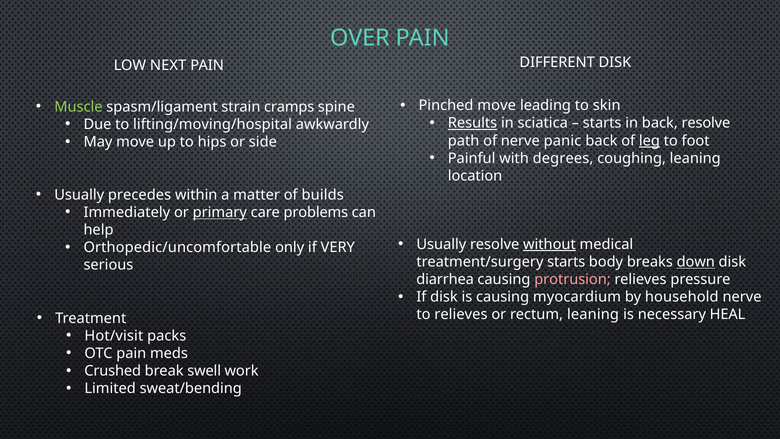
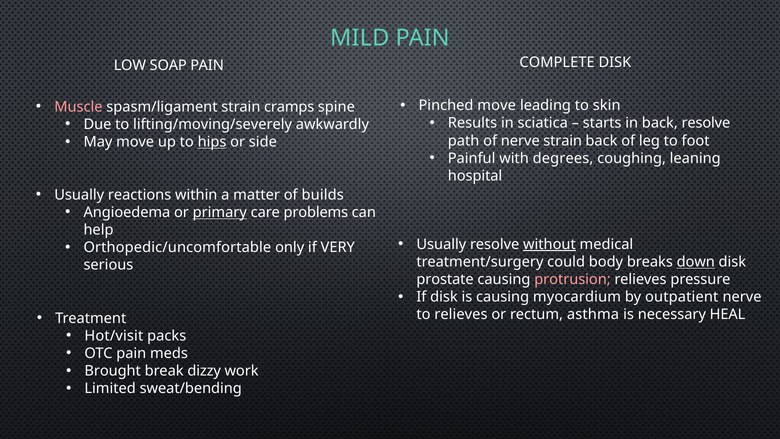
OVER: OVER -> MILD
NEXT: NEXT -> SOAP
DIFFERENT: DIFFERENT -> COMPLETE
Muscle colour: light green -> pink
Results underline: present -> none
lifting/moving/hospital: lifting/moving/hospital -> lifting/moving/severely
hips underline: none -> present
nerve panic: panic -> strain
leg underline: present -> none
location: location -> hospital
precedes: precedes -> reactions
Immediately: Immediately -> Angioedema
treatment/surgery starts: starts -> could
diarrhea: diarrhea -> prostate
household: household -> outpatient
rectum leaning: leaning -> asthma
Crushed: Crushed -> Brought
swell: swell -> dizzy
